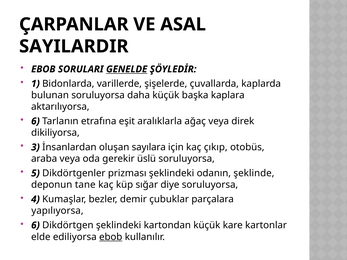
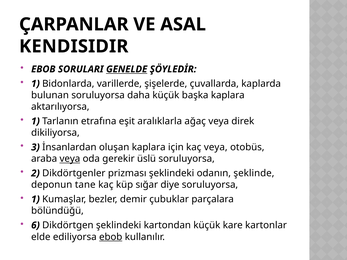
SAYILARDIR: SAYILARDIR -> KENDISIDIR
6 at (35, 121): 6 -> 1
oluşan sayılara: sayılara -> kaplara
kaç çıkıp: çıkıp -> veya
veya at (70, 159) underline: none -> present
5: 5 -> 2
4 at (35, 199): 4 -> 1
yapılıyorsa: yapılıyorsa -> bölündüğü
